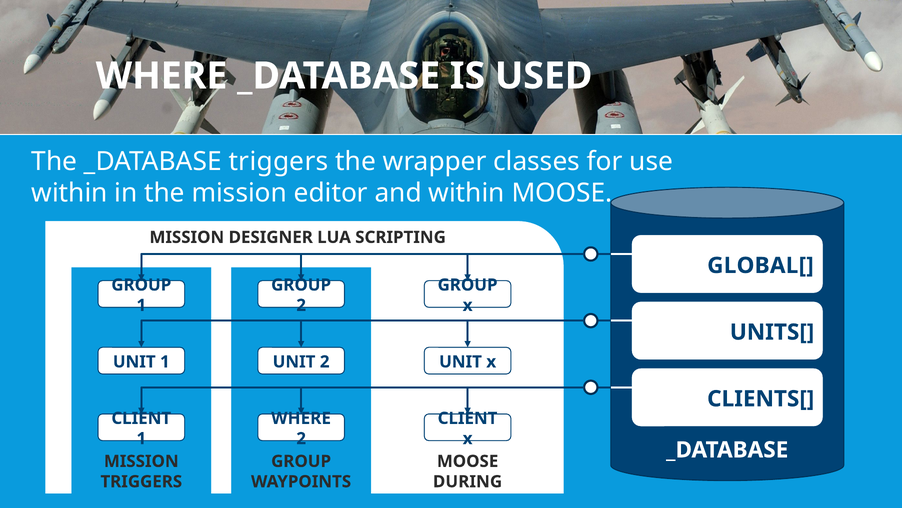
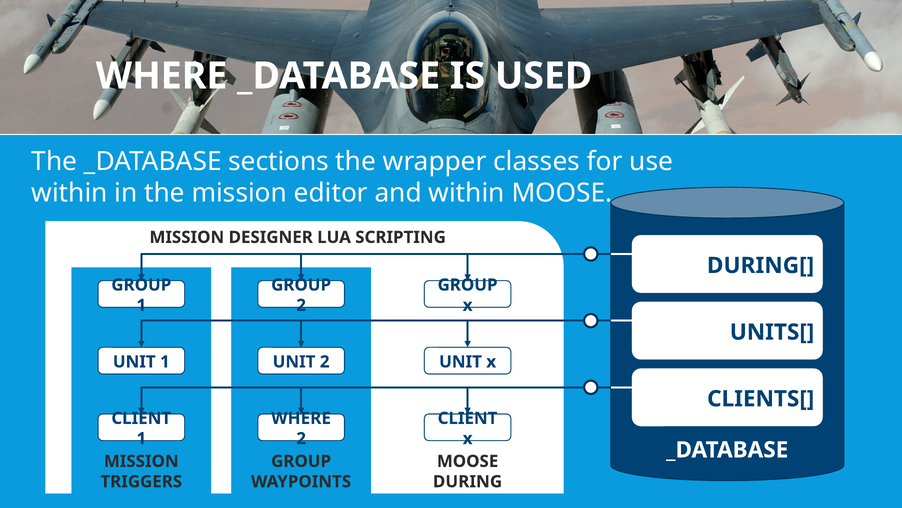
_DATABASE triggers: triggers -> sections
GLOBAL[: GLOBAL[ -> DURING[
